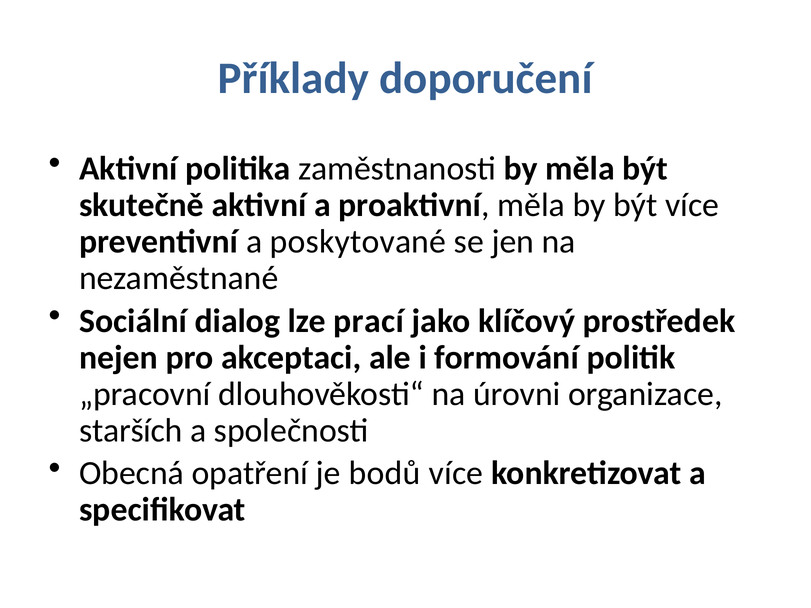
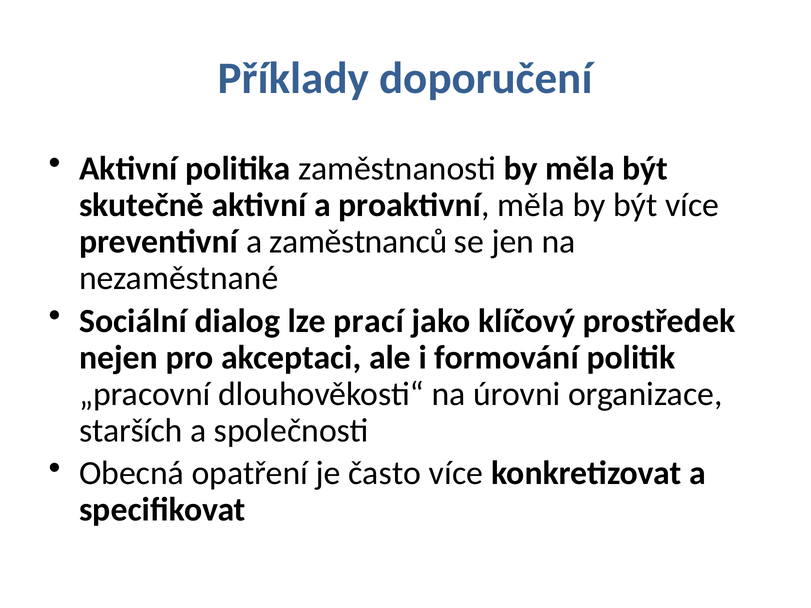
poskytované: poskytované -> zaměstnanců
bodů: bodů -> často
